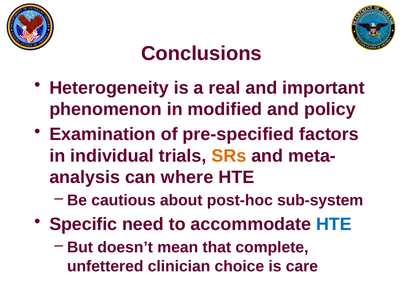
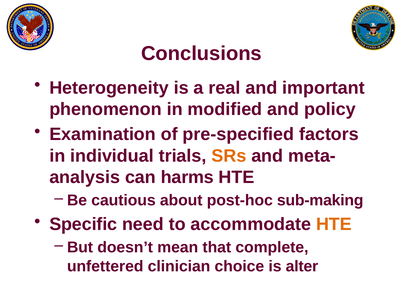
where: where -> harms
sub-system: sub-system -> sub-making
HTE at (334, 225) colour: blue -> orange
care: care -> alter
